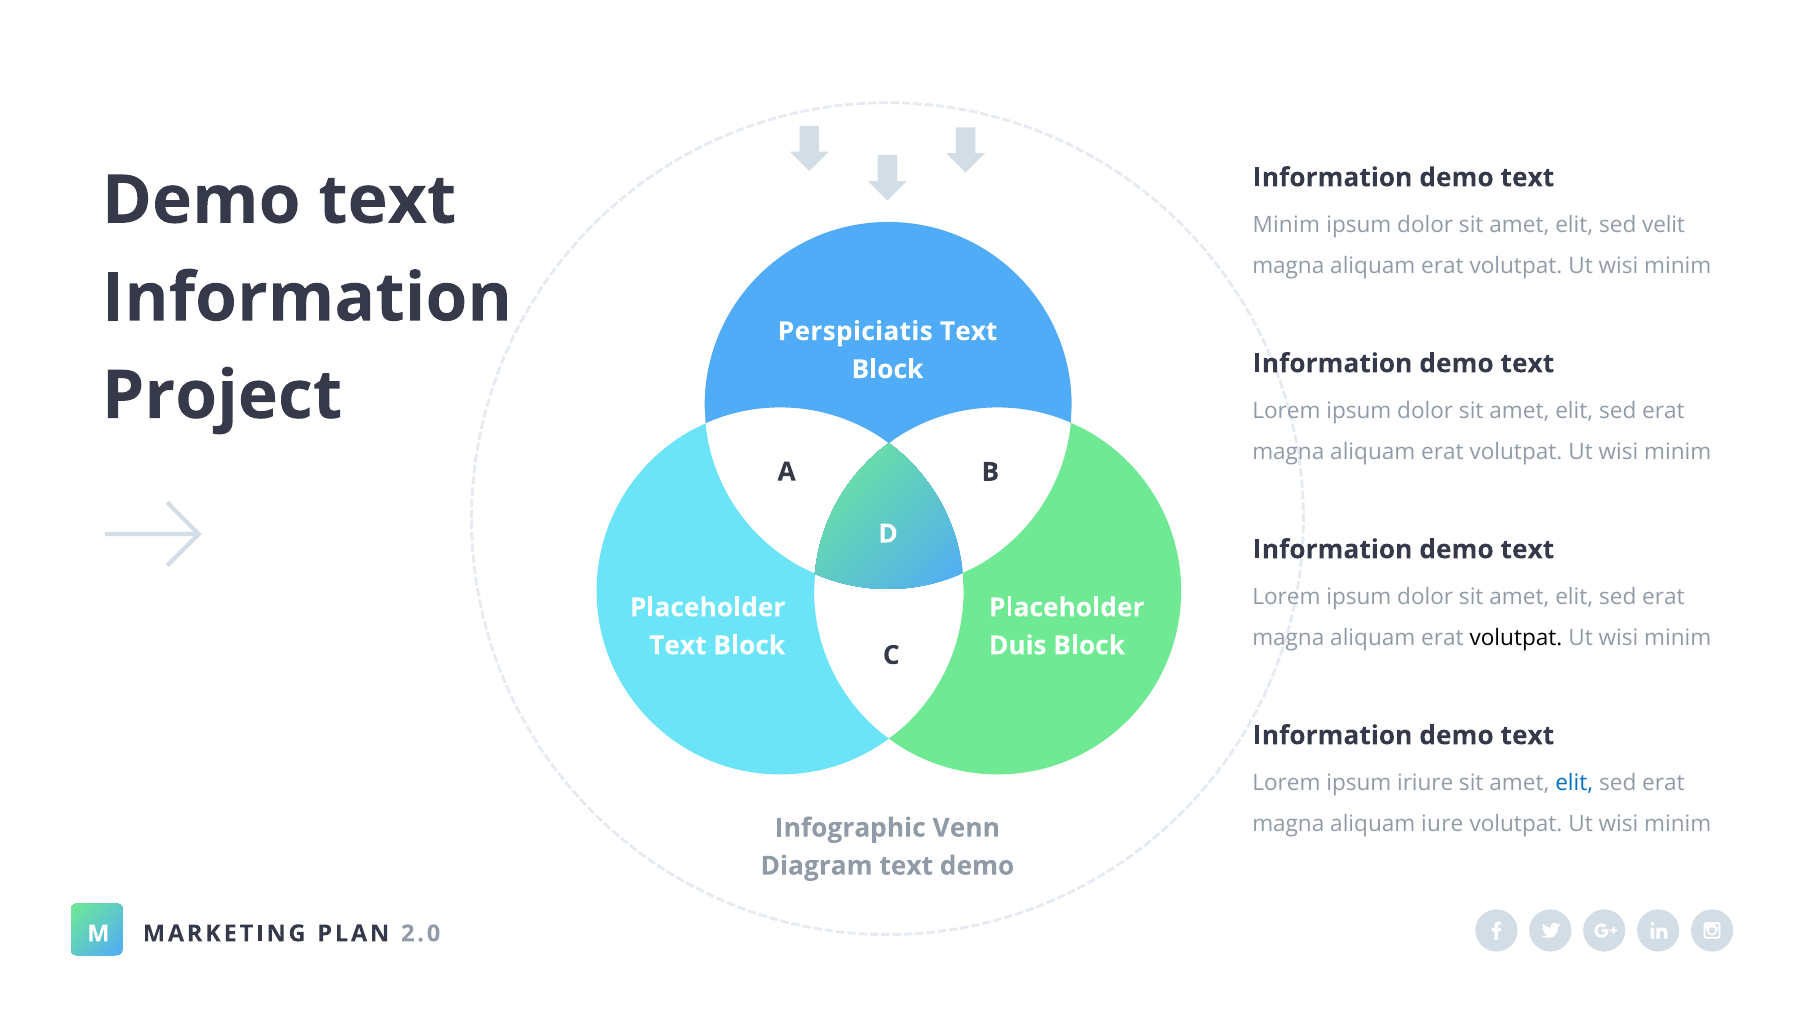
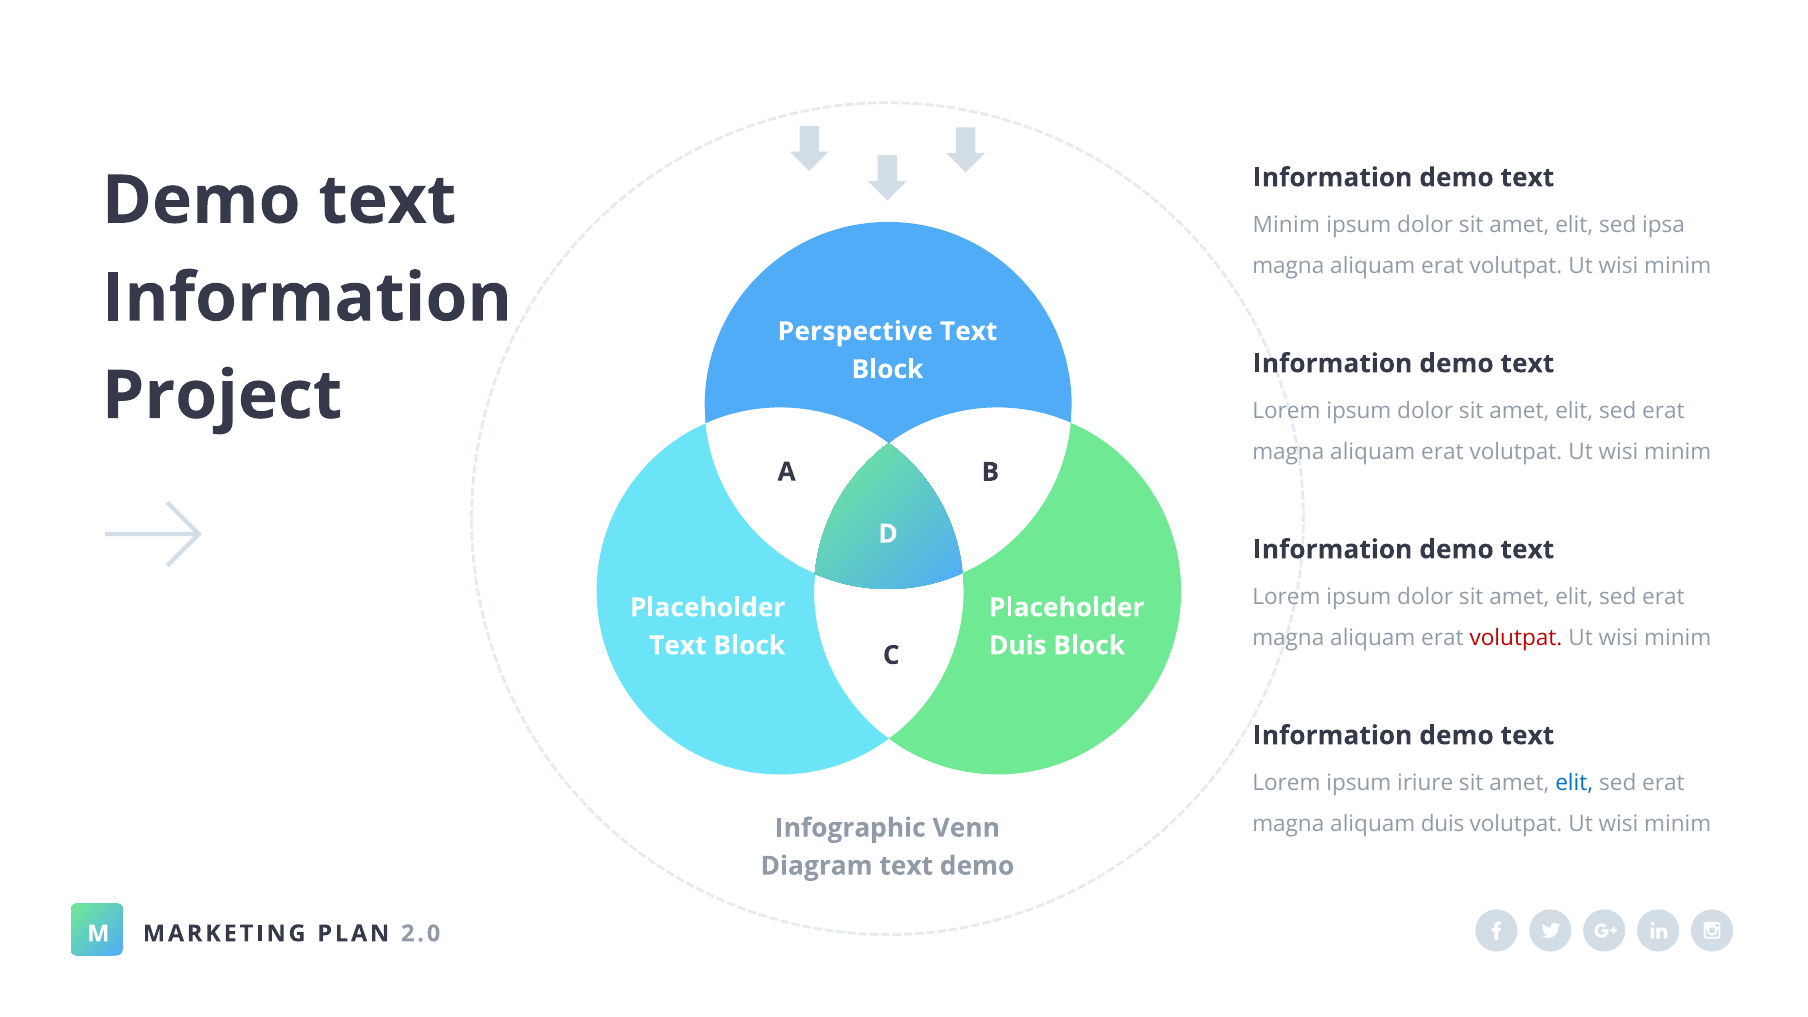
velit: velit -> ipsa
Perspiciatis: Perspiciatis -> Perspective
volutpat at (1516, 638) colour: black -> red
aliquam iure: iure -> duis
